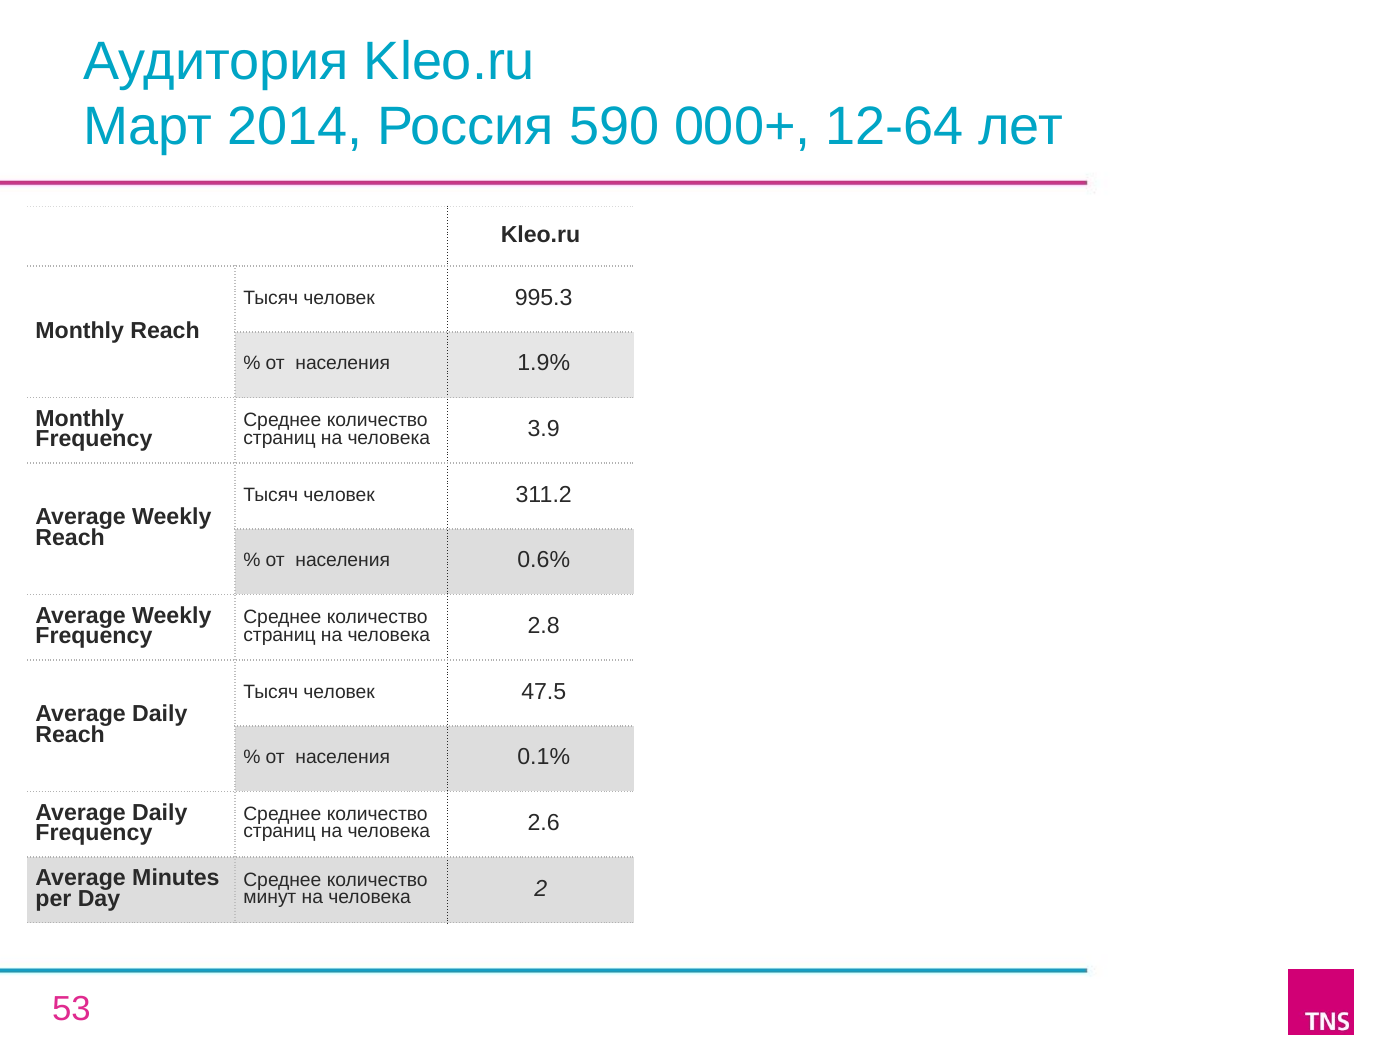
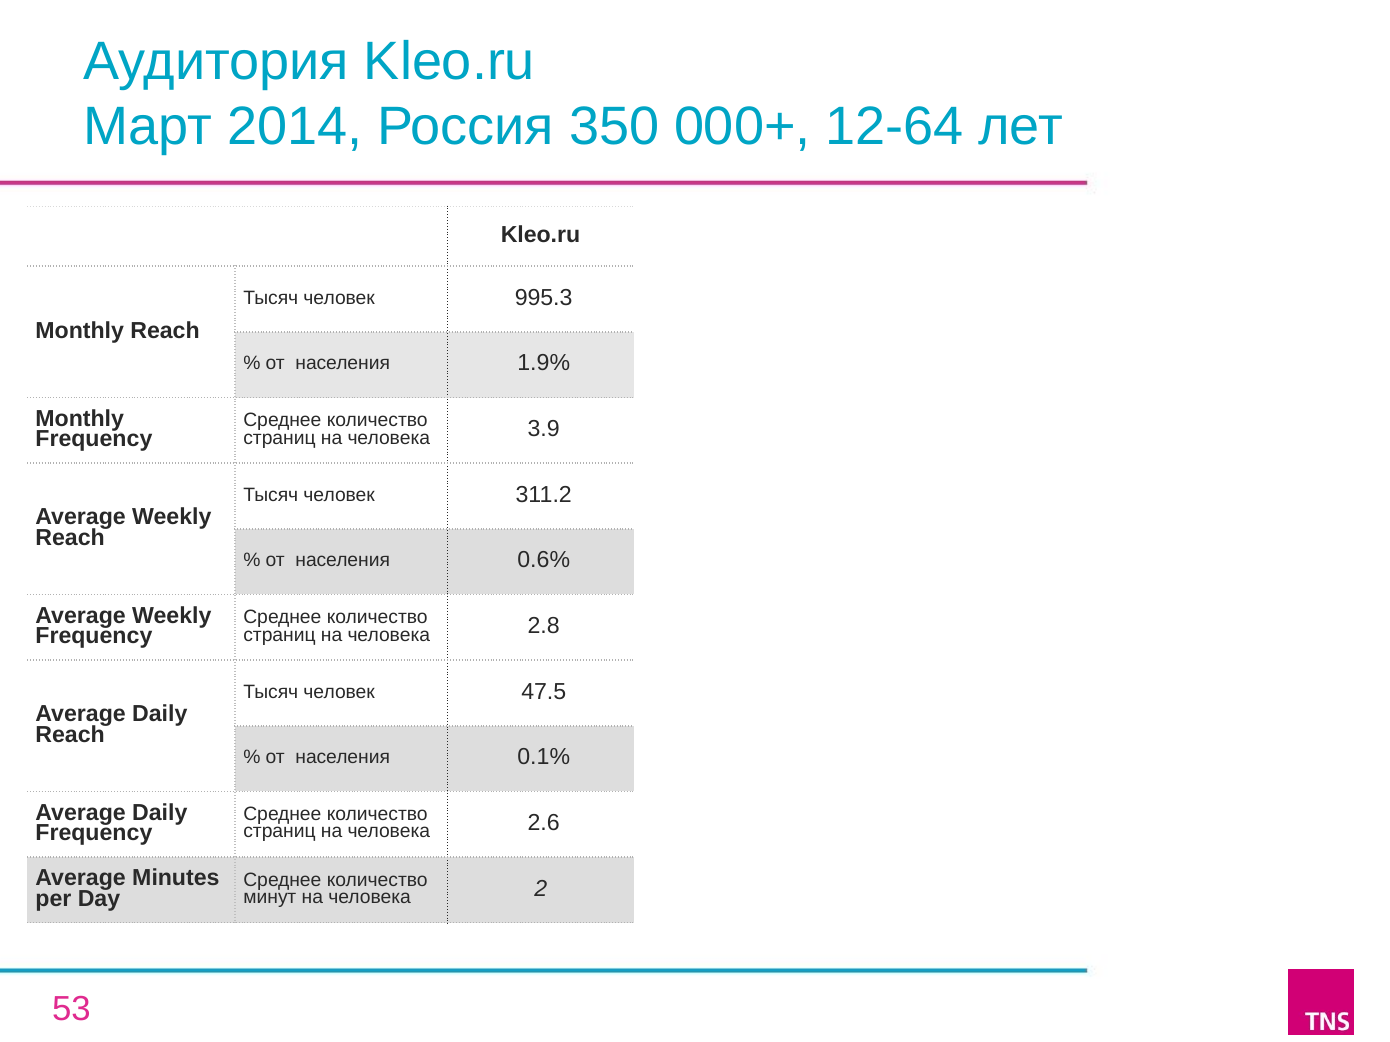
590: 590 -> 350
